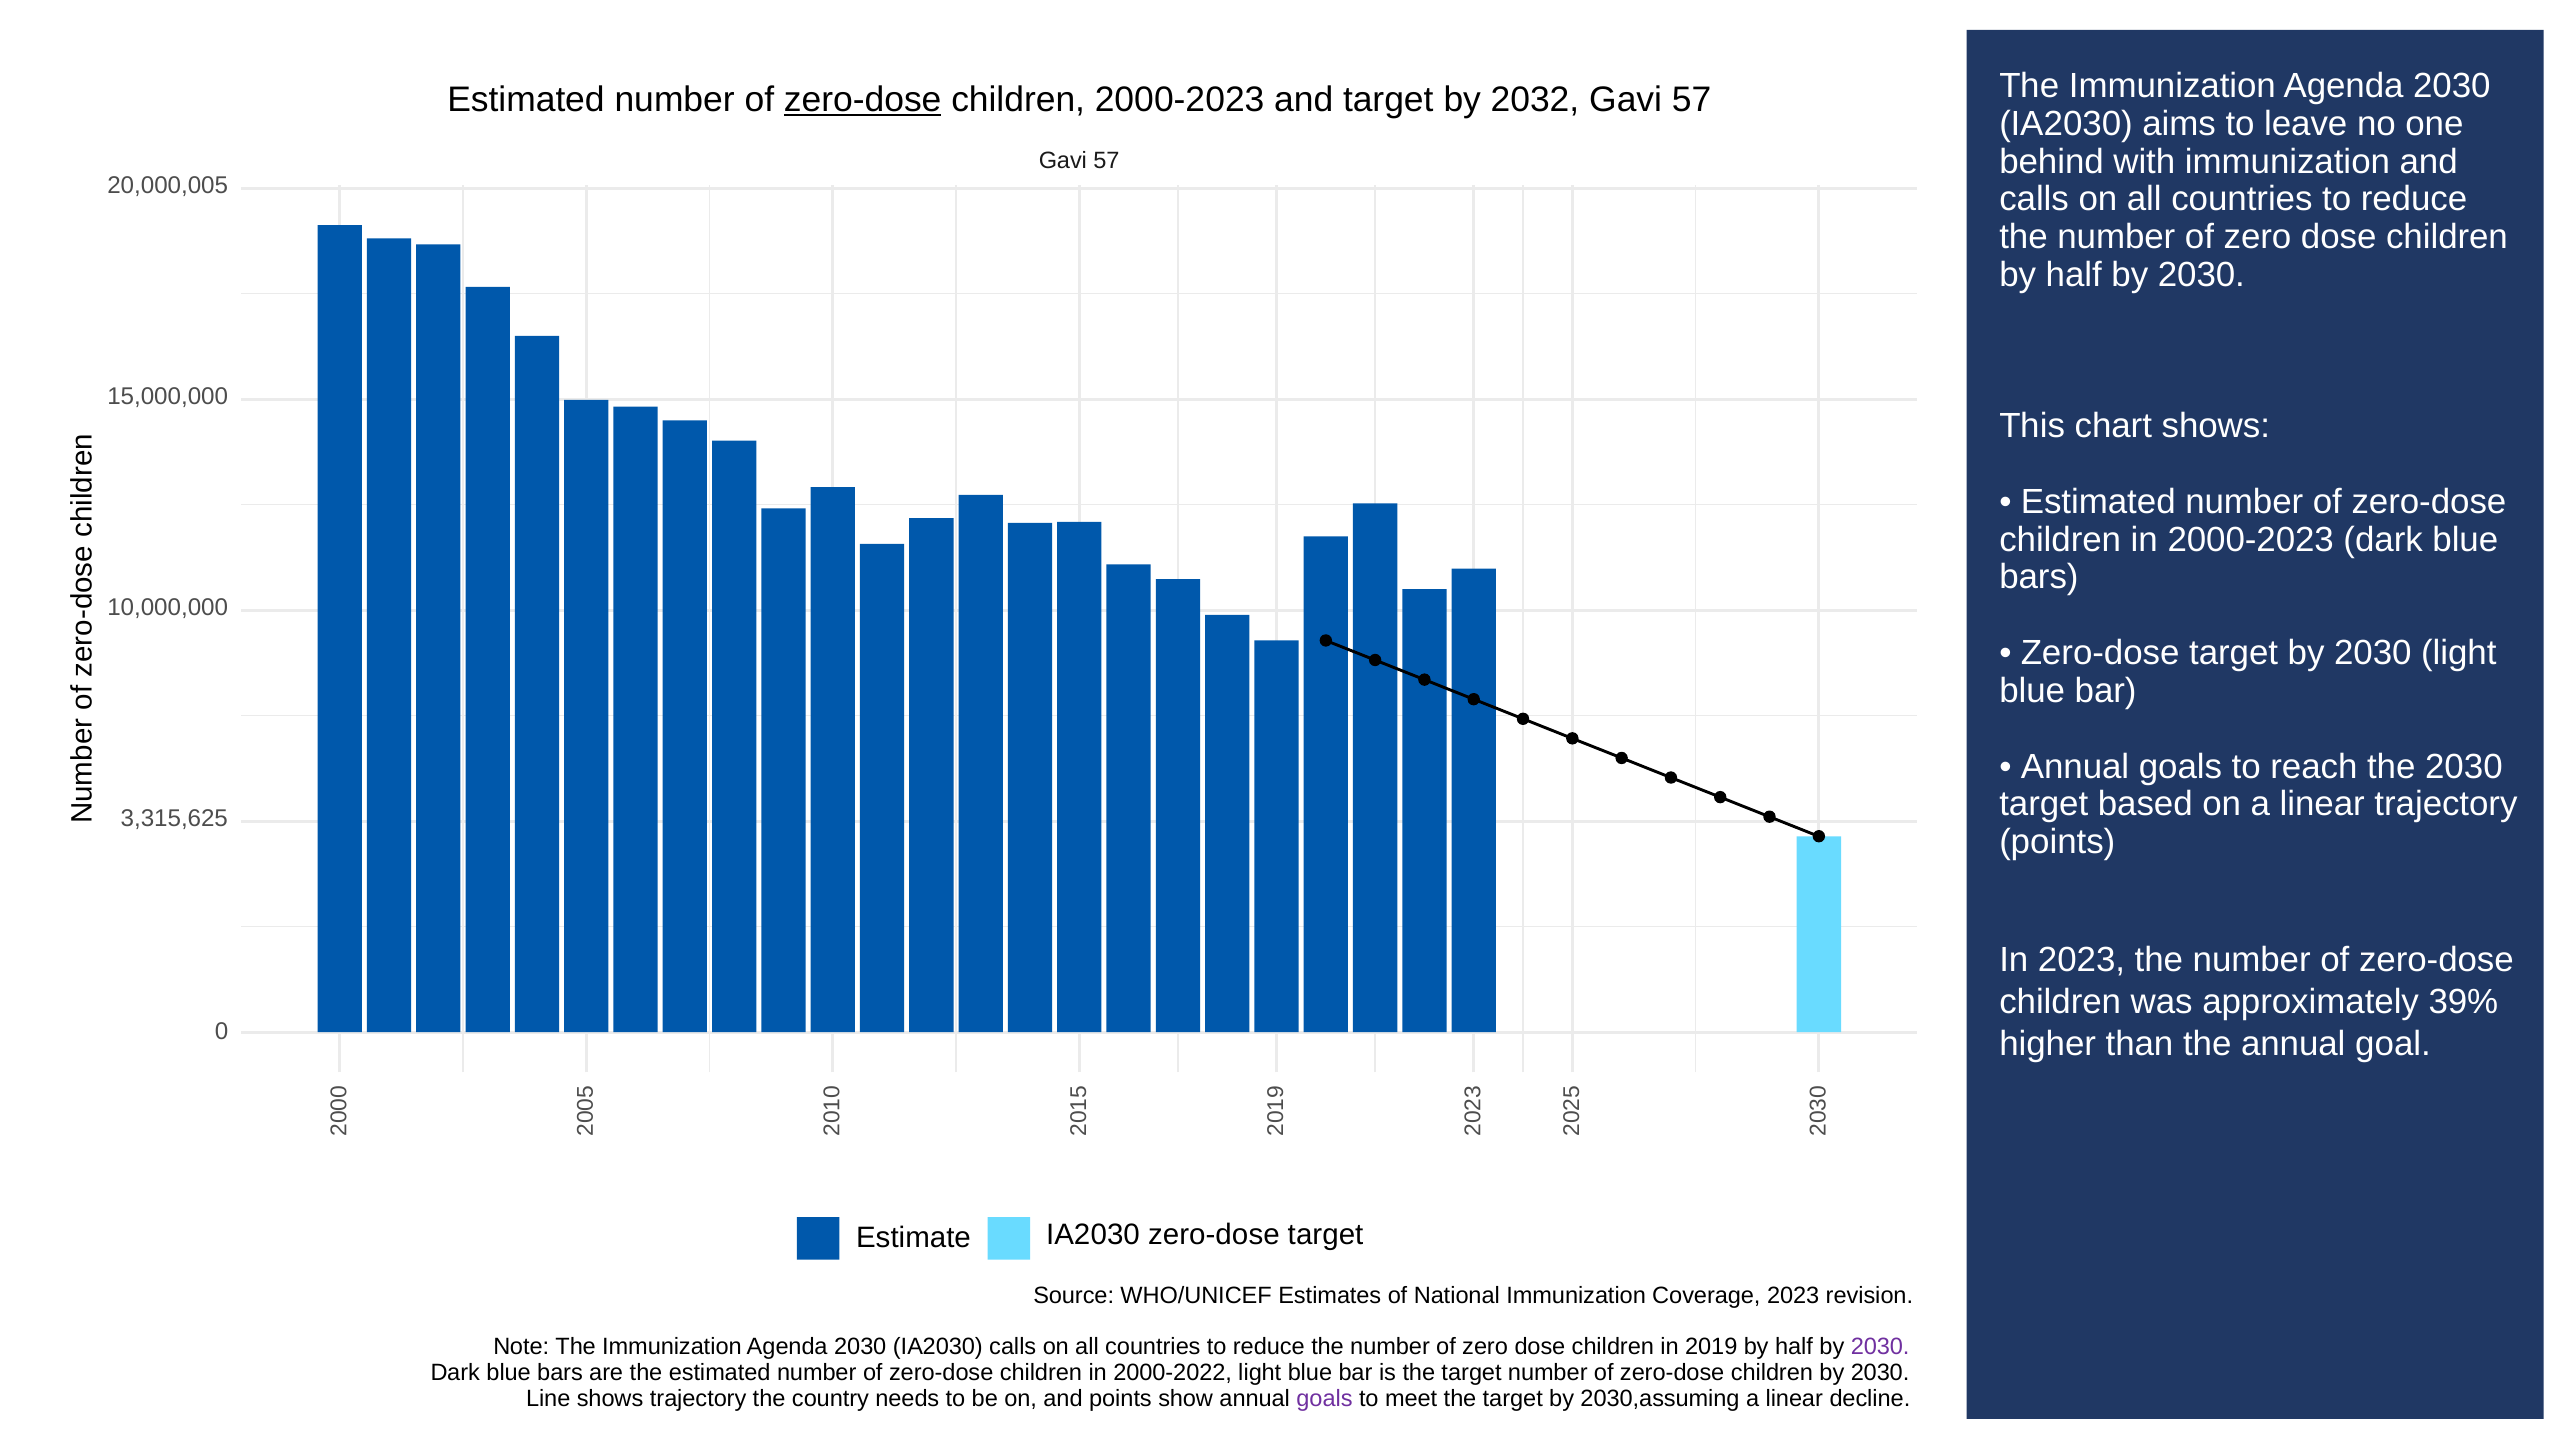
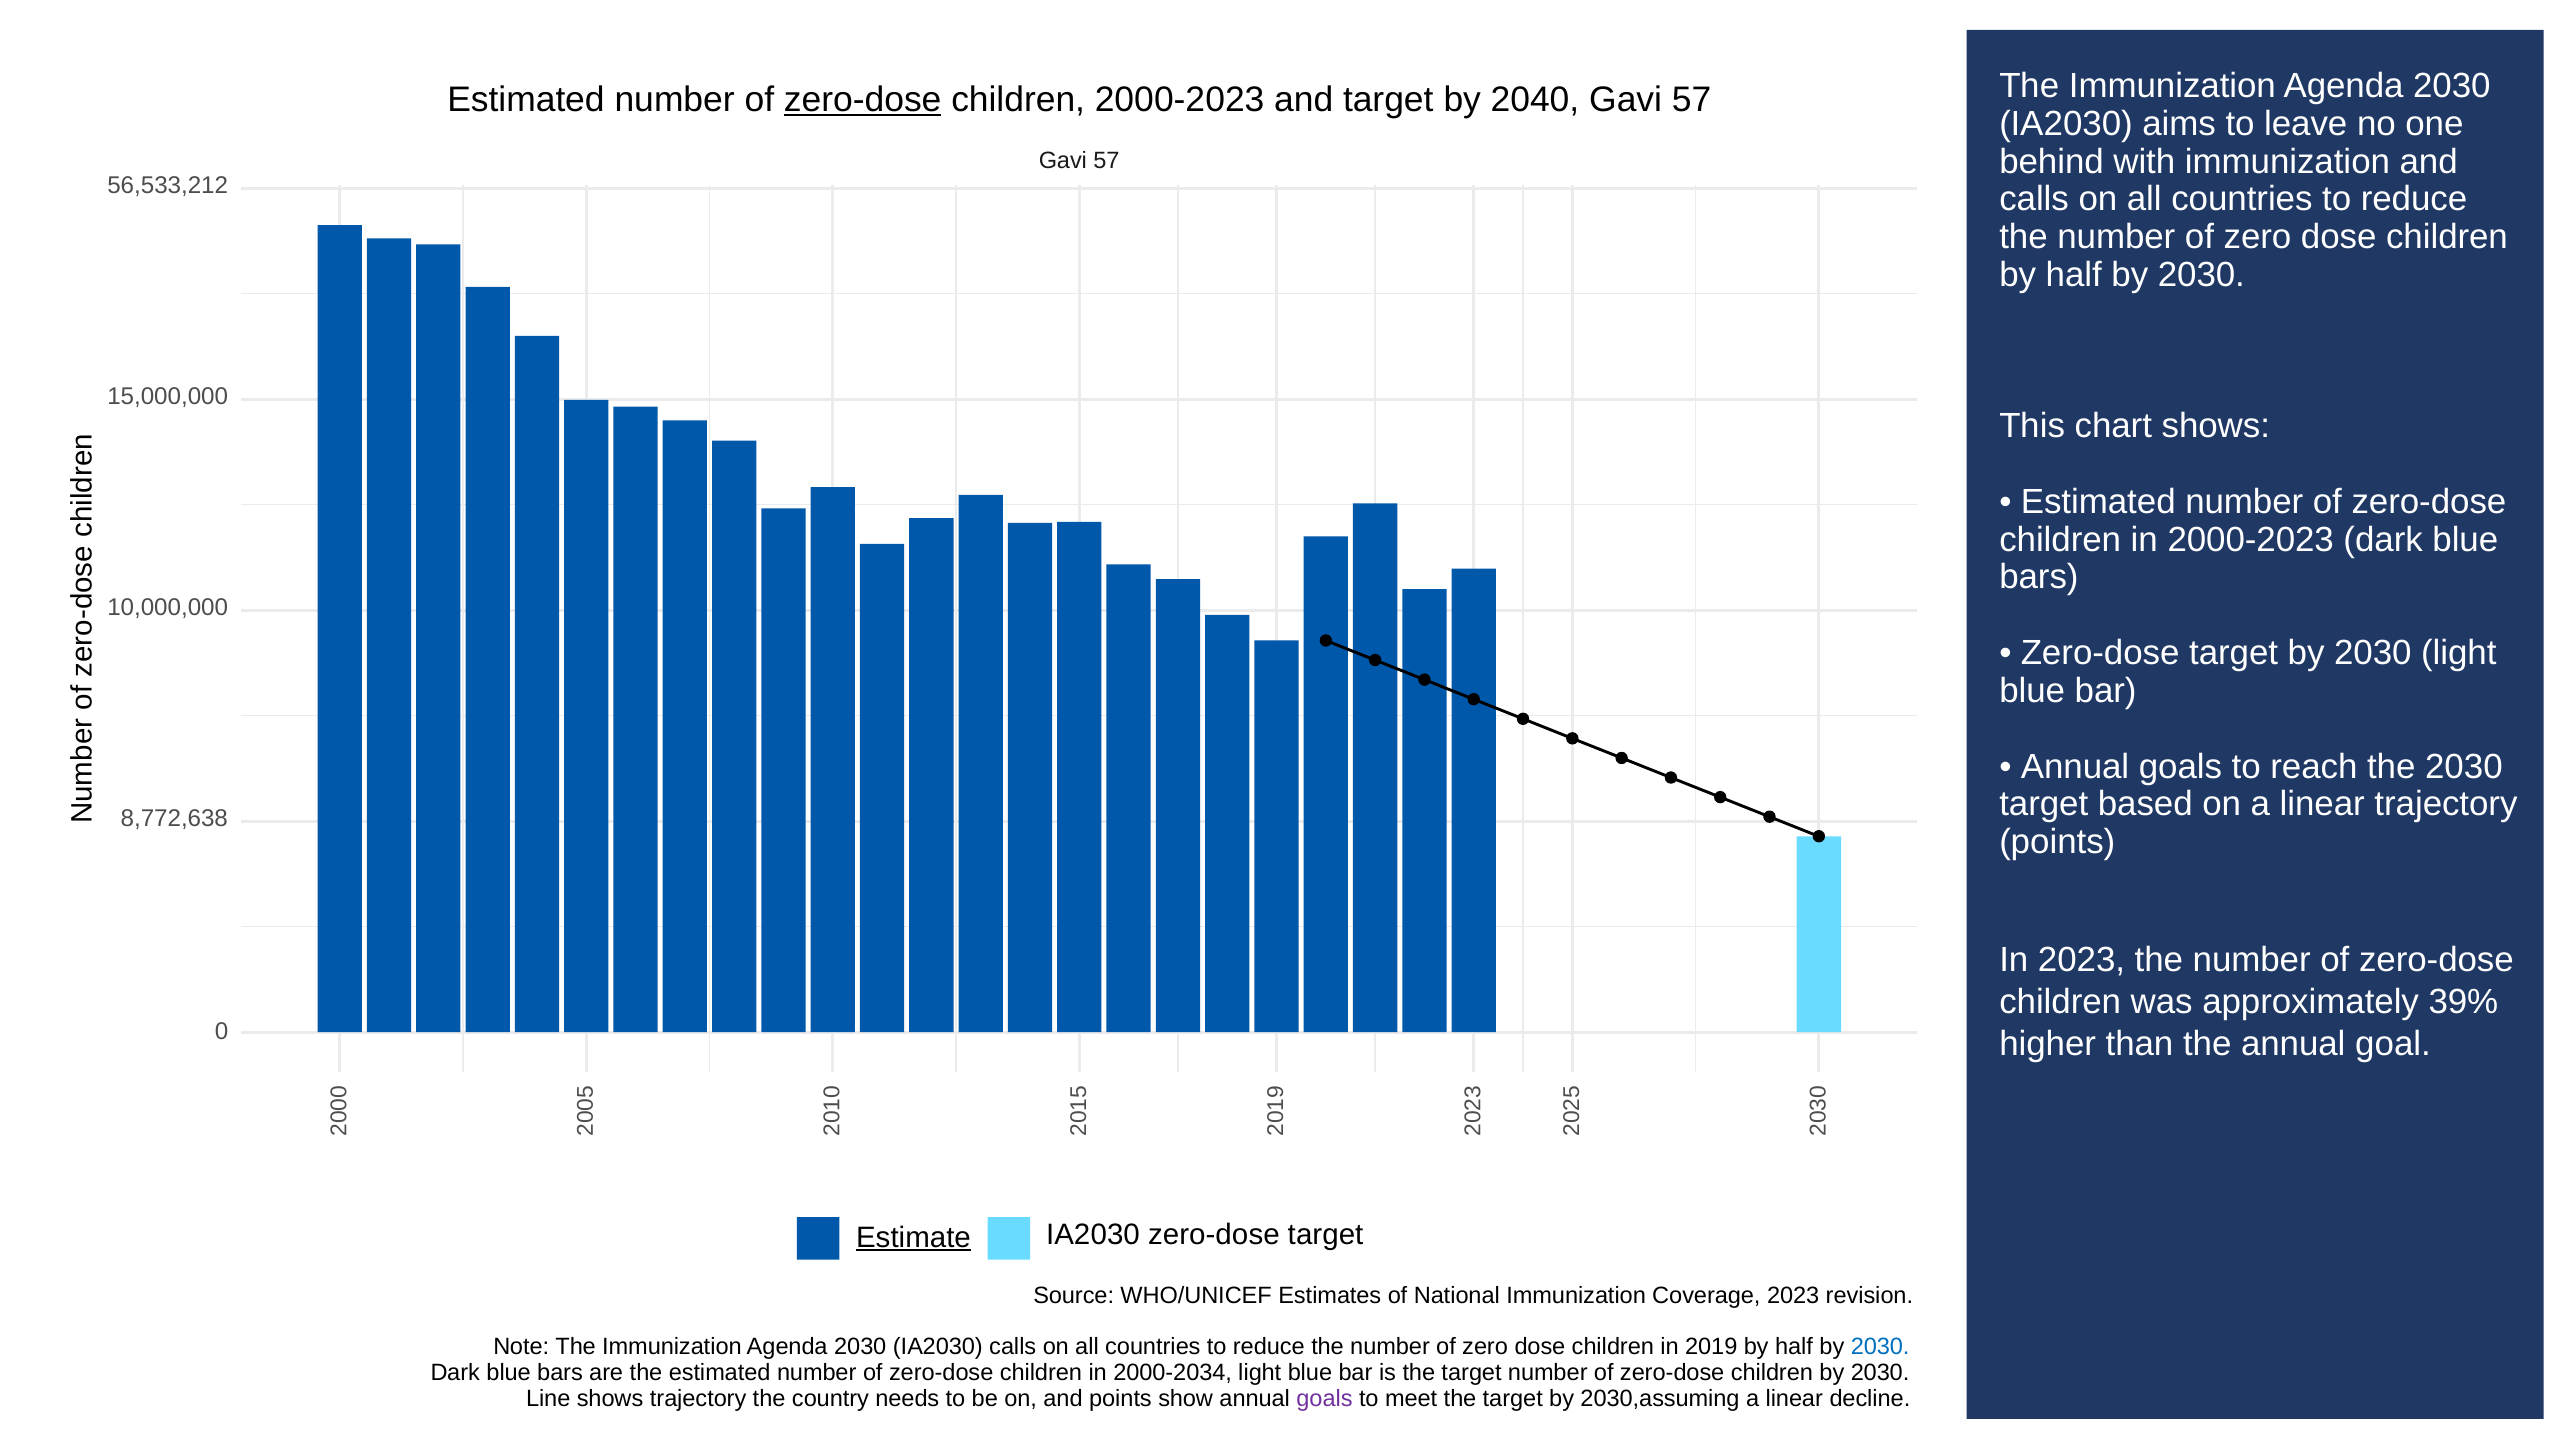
2032: 2032 -> 2040
20,000,005: 20,000,005 -> 56,533,212
3,315,625: 3,315,625 -> 8,772,638
Estimate underline: none -> present
2030 at (1880, 1347) colour: purple -> blue
2000-2022: 2000-2022 -> 2000-2034
